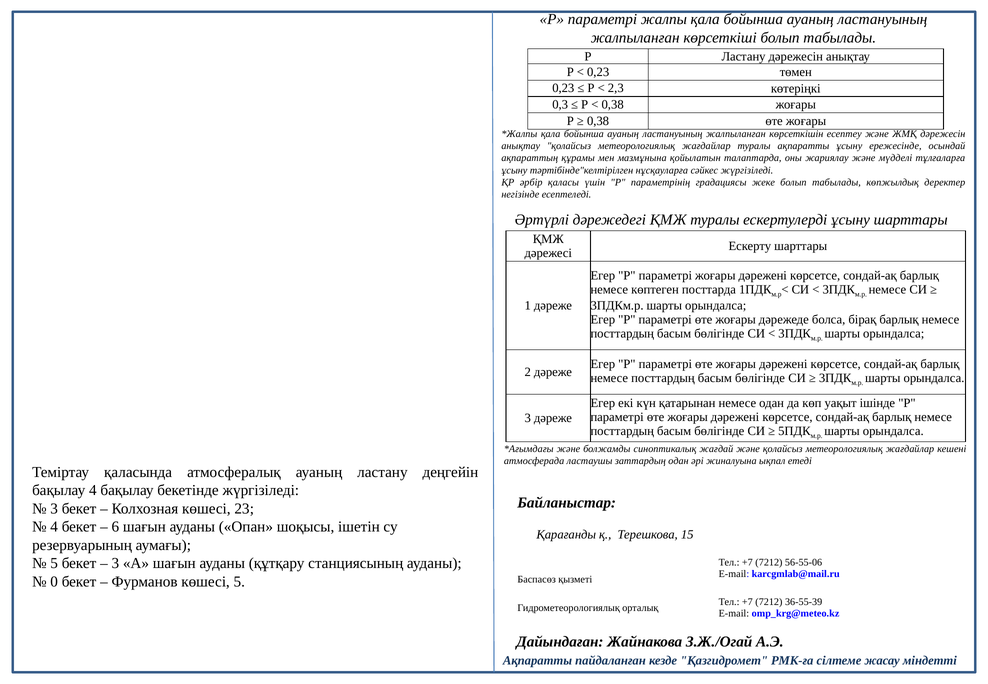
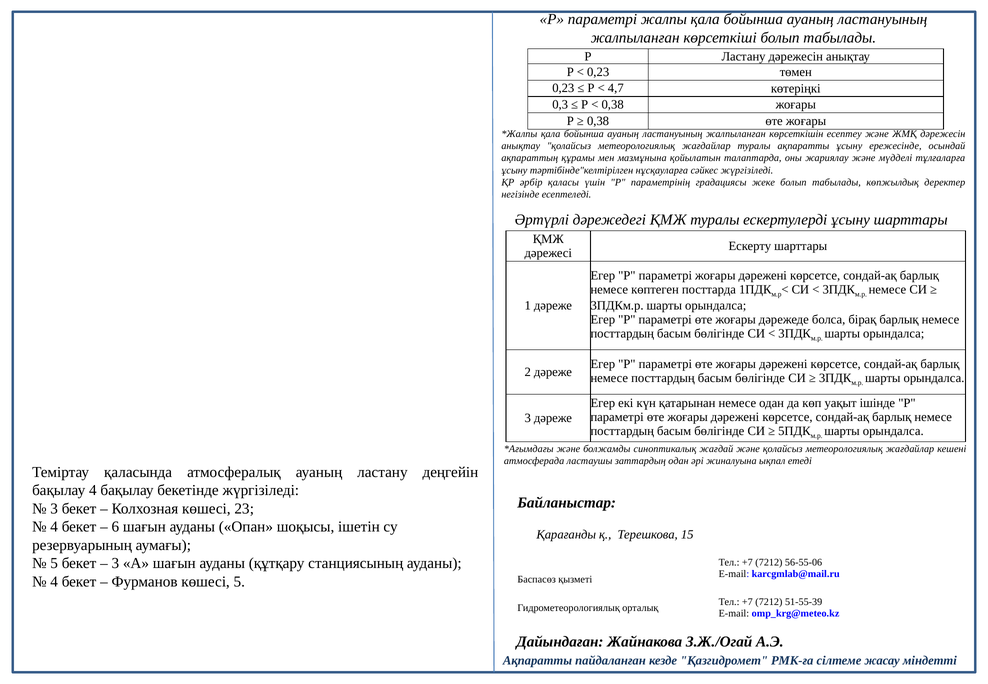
2,3: 2,3 -> 4,7
0 at (54, 582): 0 -> 4
36-55-39: 36-55-39 -> 51-55-39
